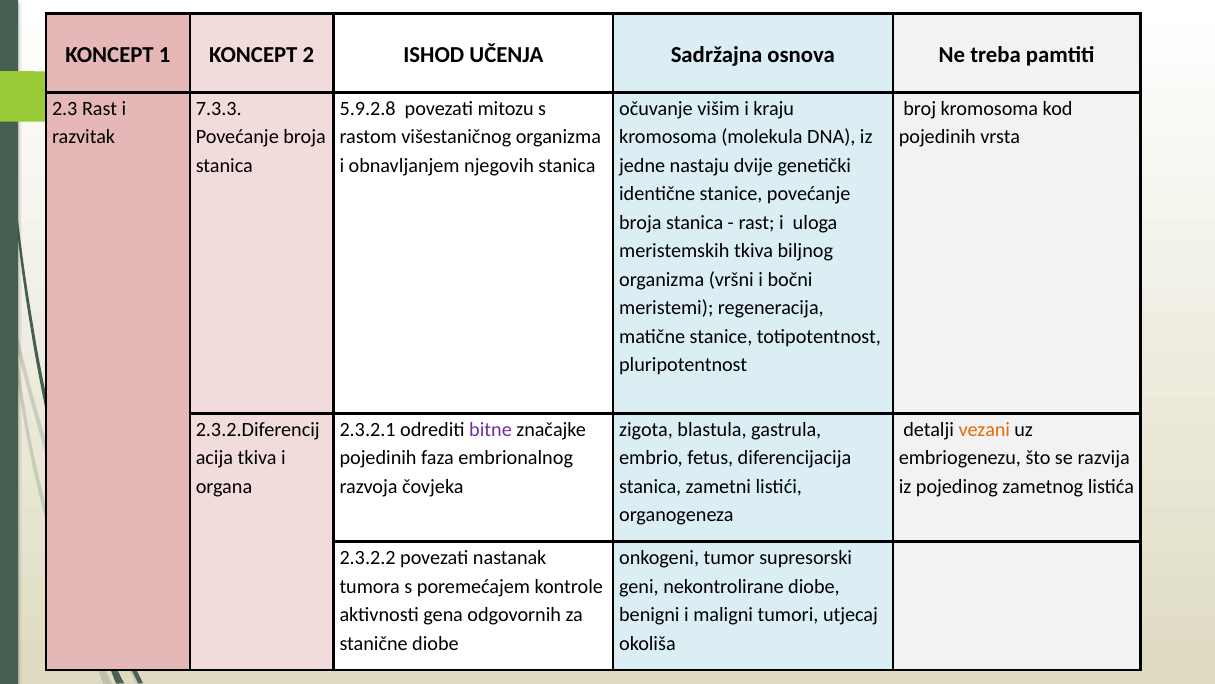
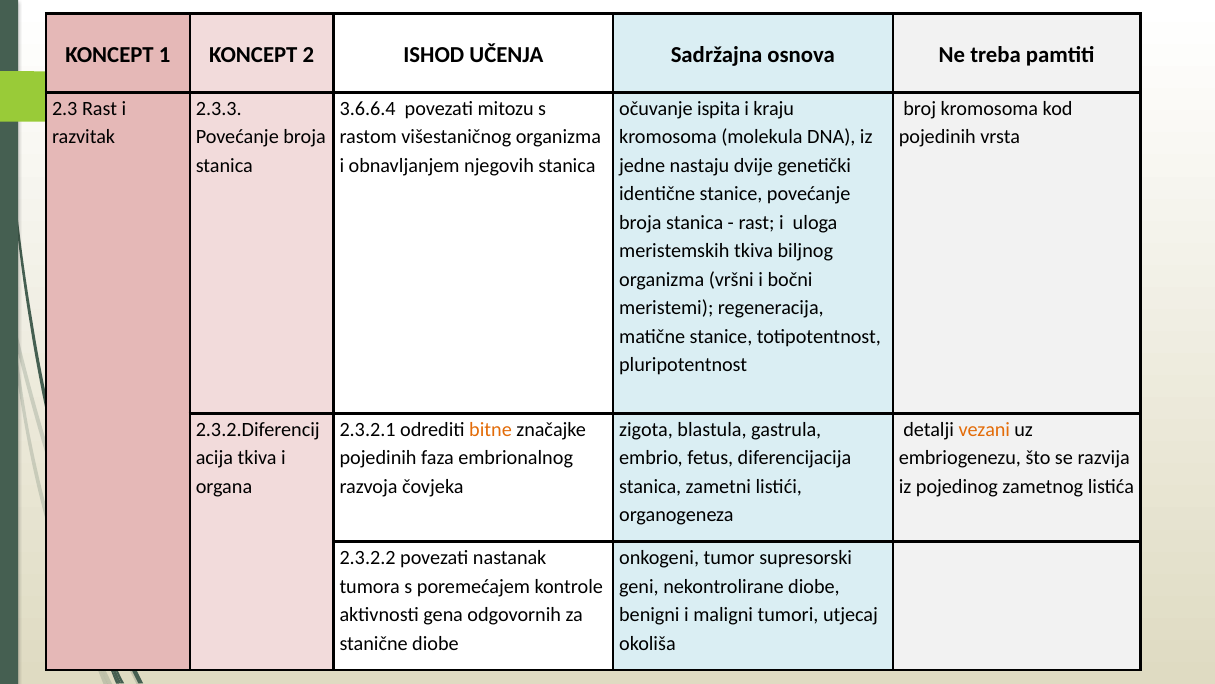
7.3.3: 7.3.3 -> 2.3.3
5.9.2.8: 5.9.2.8 -> 3.6.6.4
višim: višim -> ispita
bitne colour: purple -> orange
